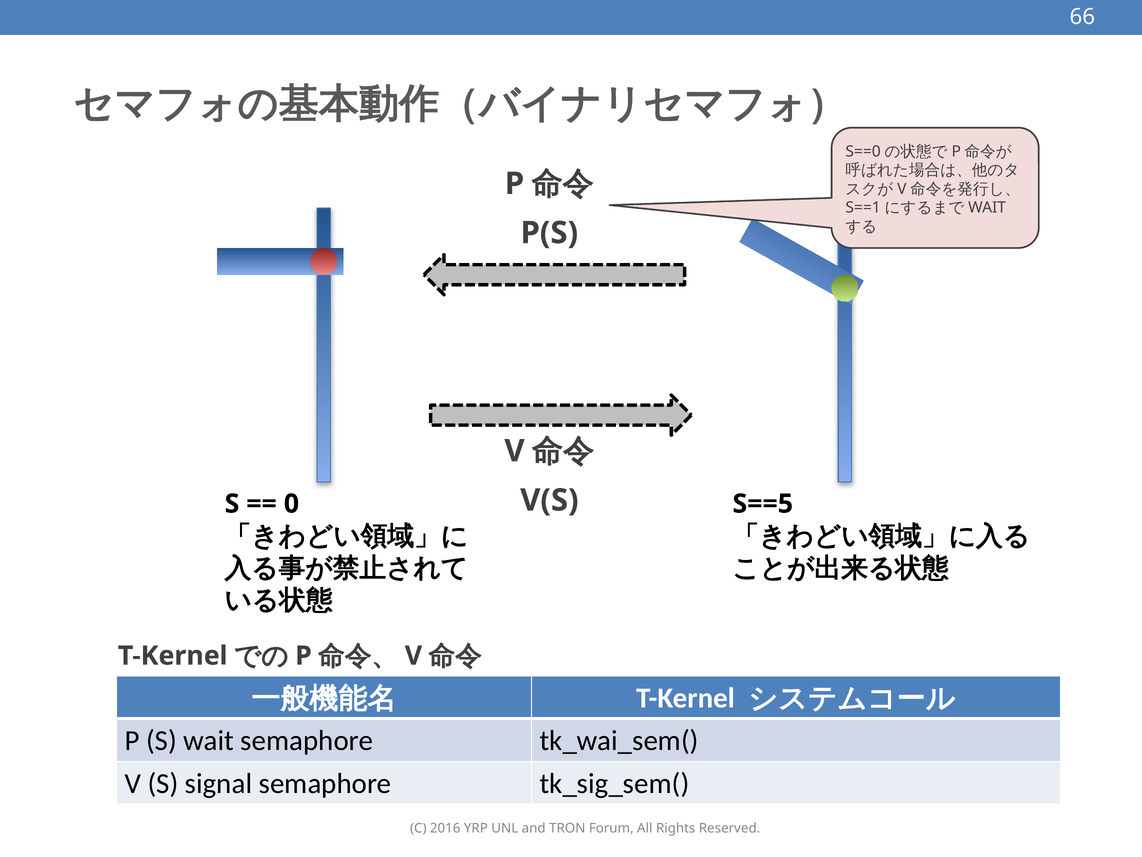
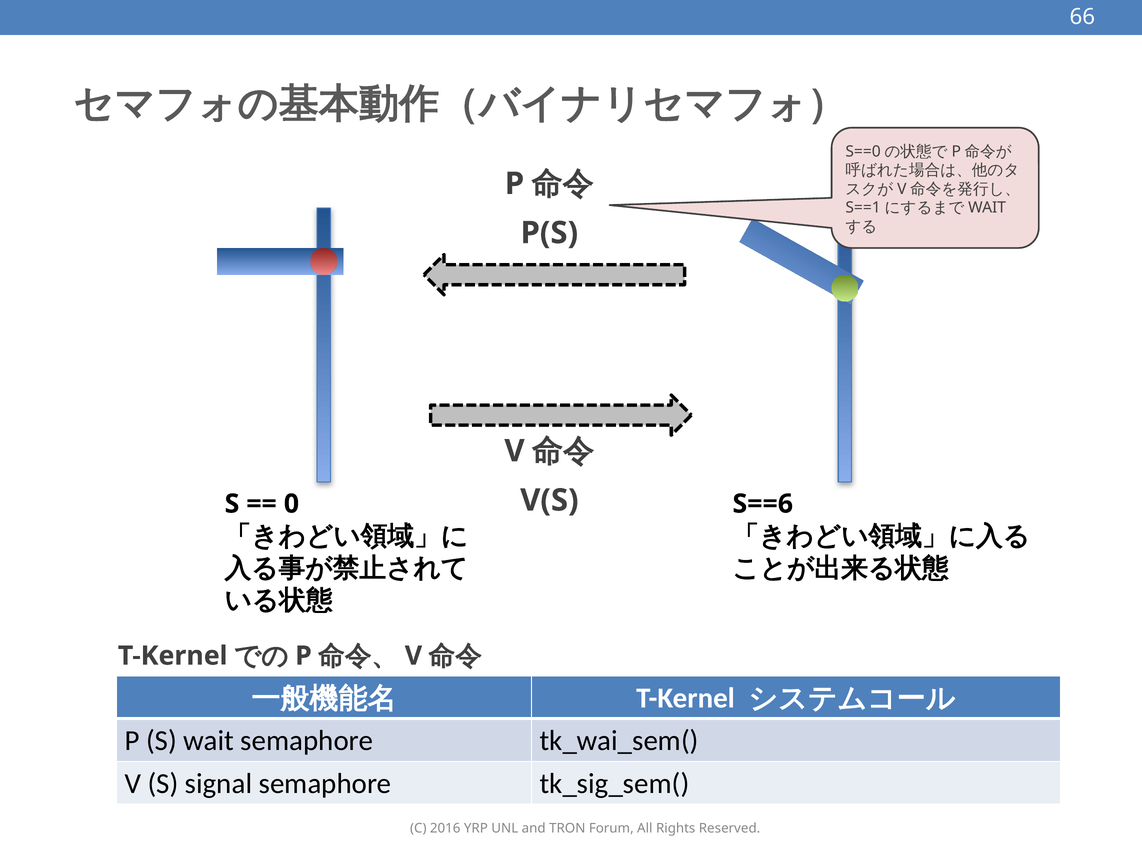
S==5: S==5 -> S==6
